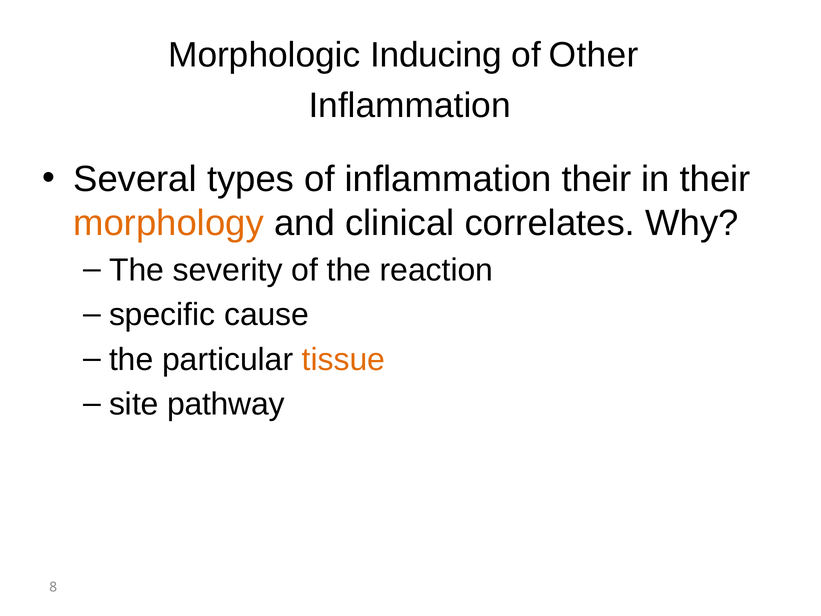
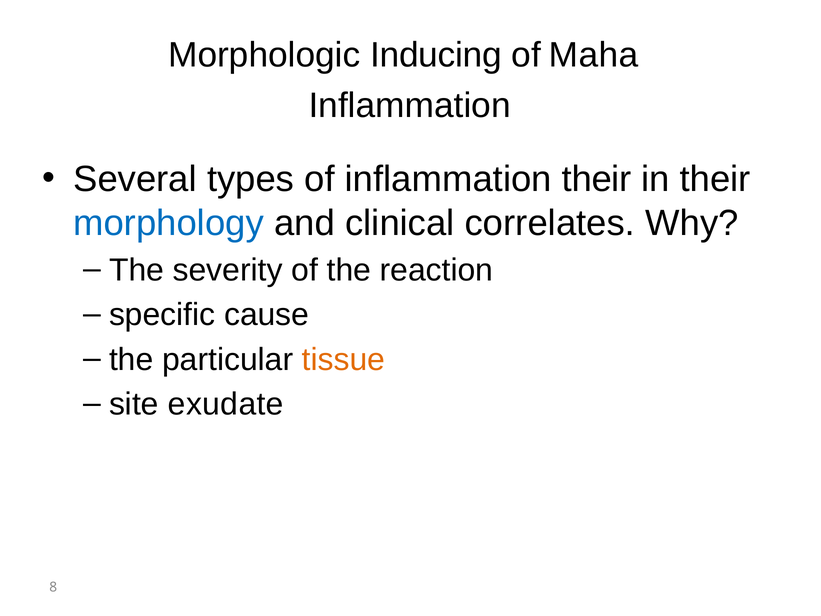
Other: Other -> Maha
morphology colour: orange -> blue
pathway: pathway -> exudate
